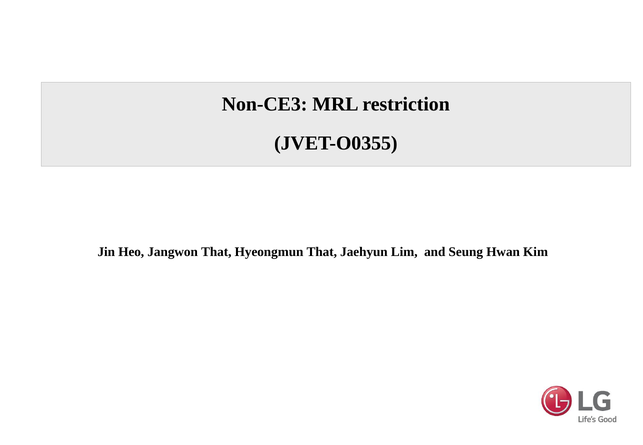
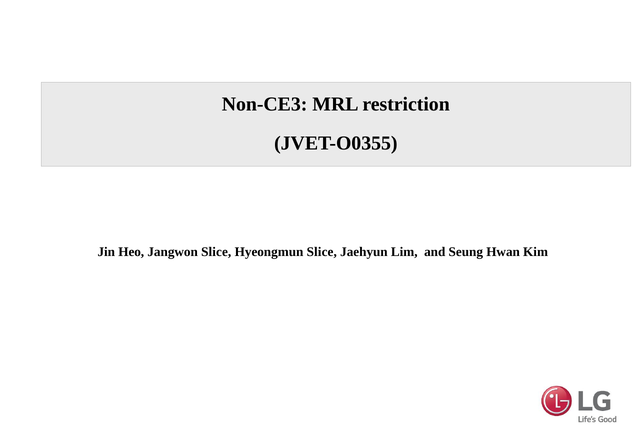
Jangwon That: That -> Slice
Hyeongmun That: That -> Slice
